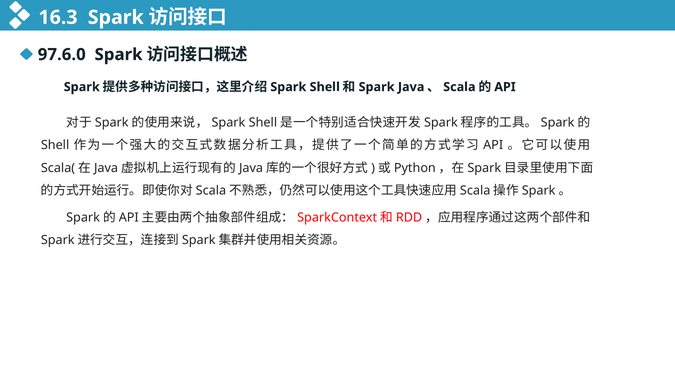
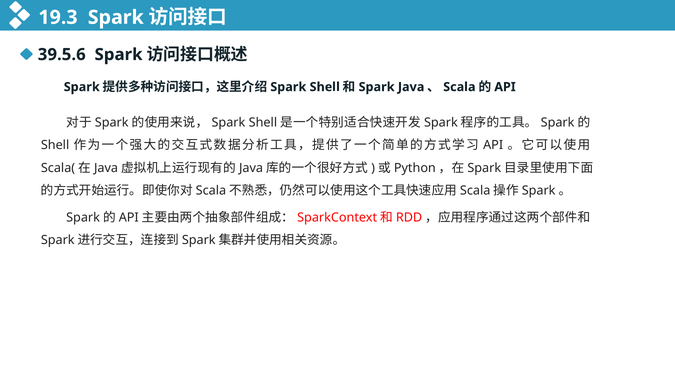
16.3: 16.3 -> 19.3
97.6.0: 97.6.0 -> 39.5.6
